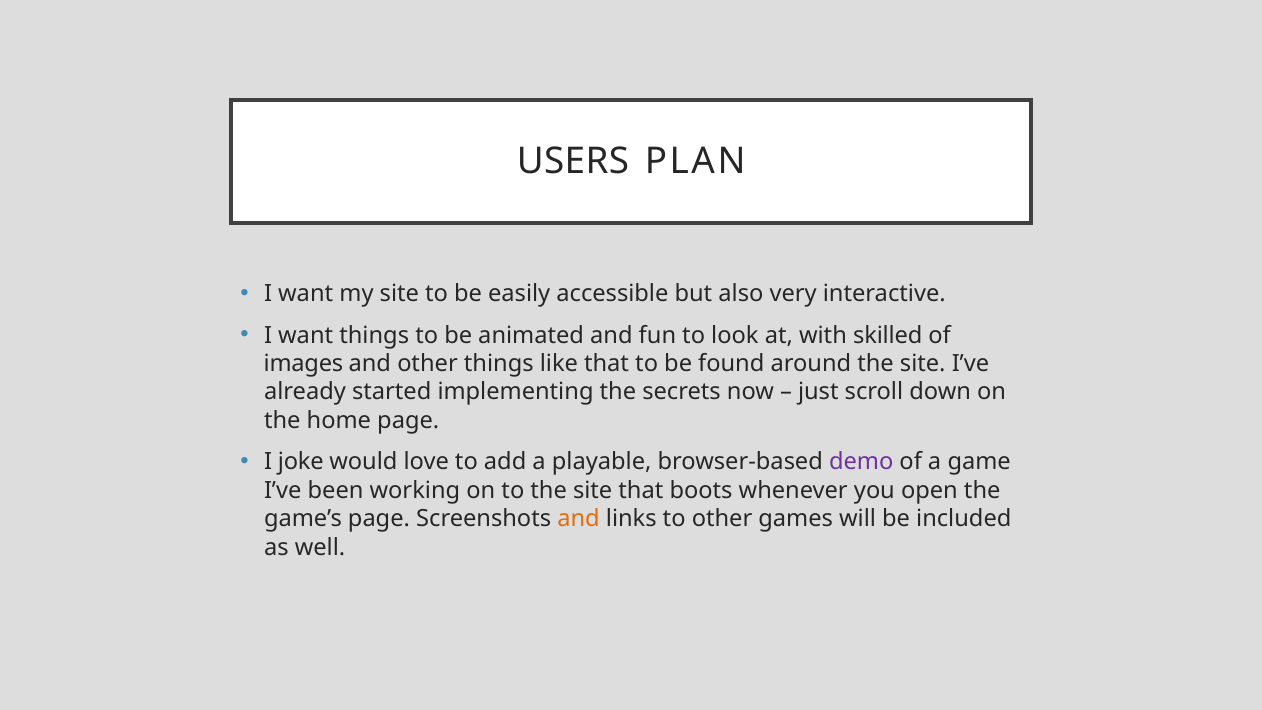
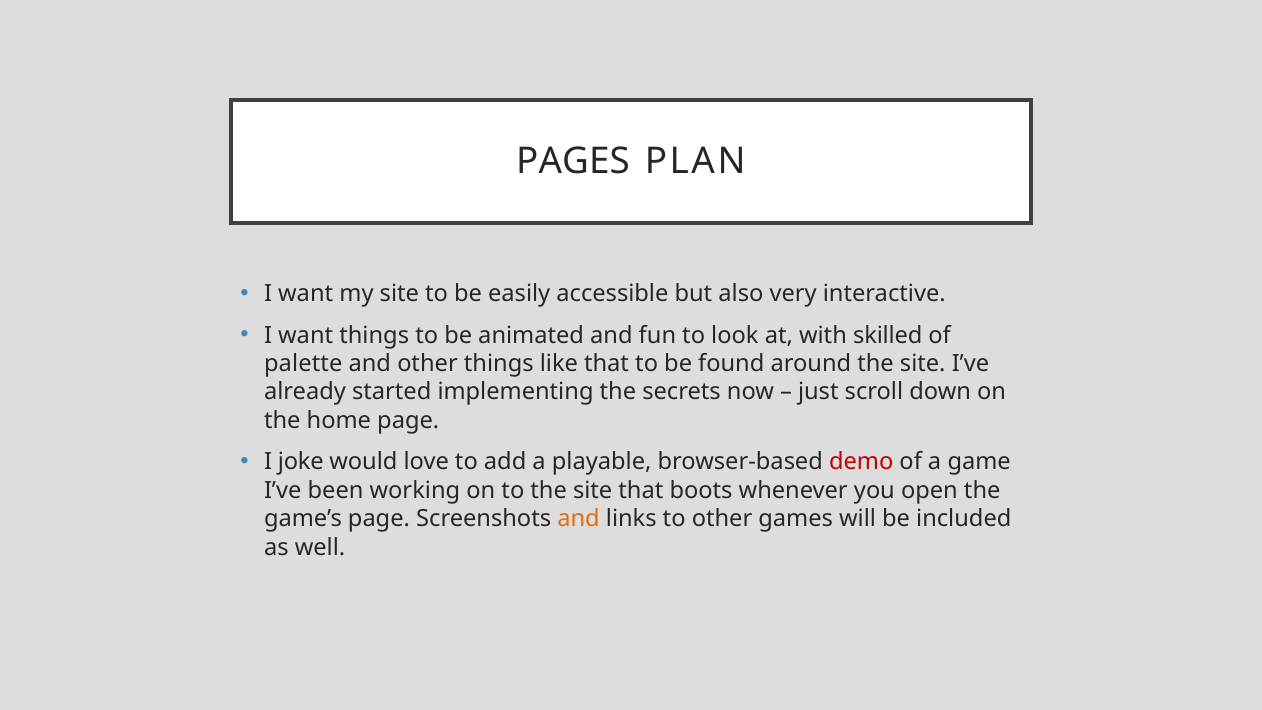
USERS: USERS -> PAGES
images: images -> palette
demo colour: purple -> red
